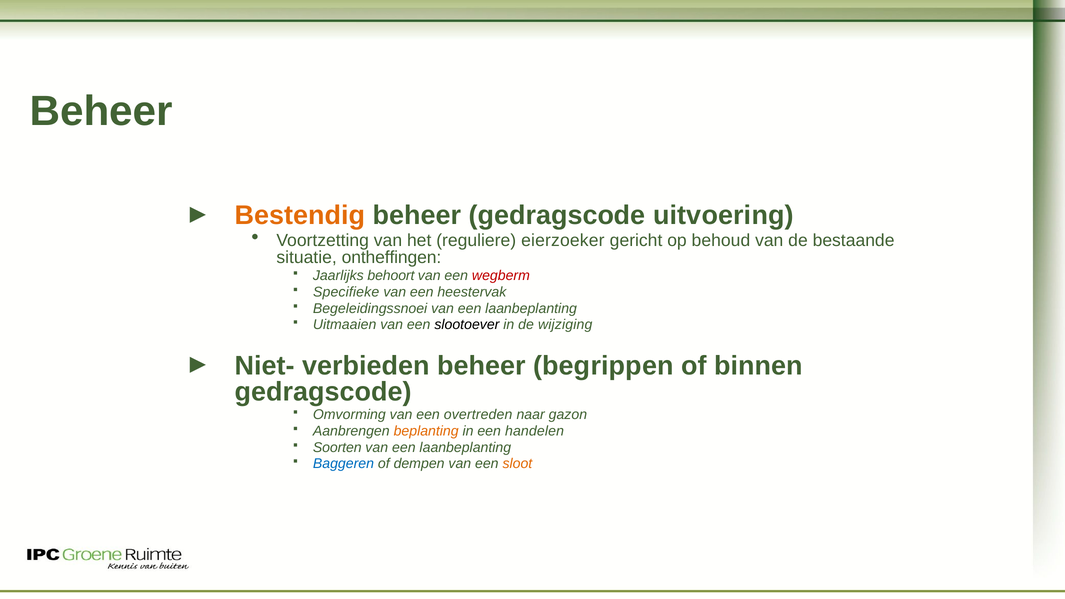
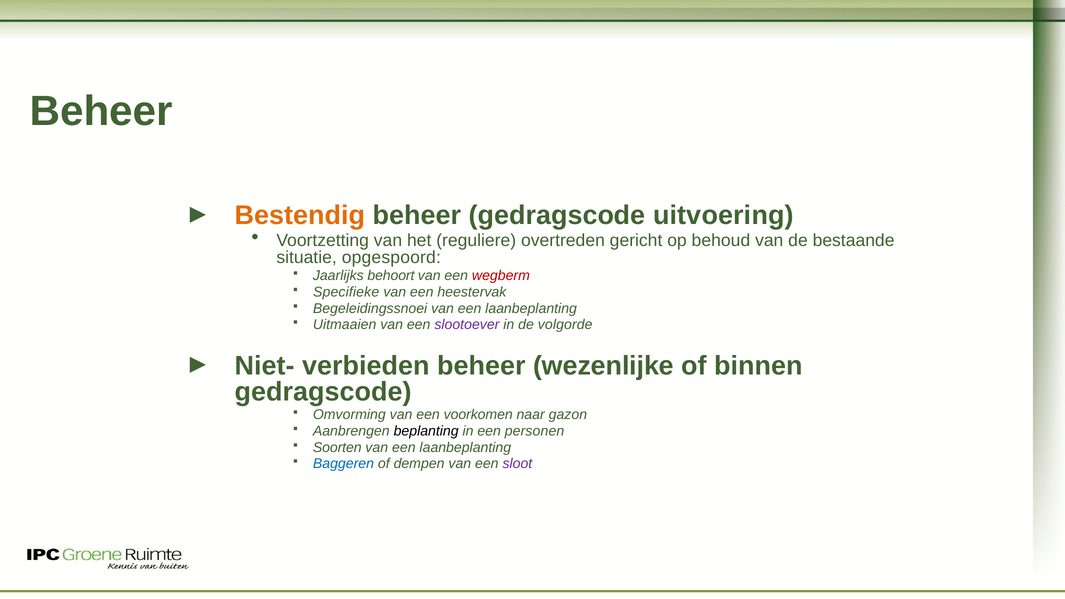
eierzoeker: eierzoeker -> overtreden
ontheffingen: ontheffingen -> opgespoord
slootoever colour: black -> purple
wijziging: wijziging -> volgorde
begrippen: begrippen -> wezenlijke
overtreden: overtreden -> voorkomen
beplanting colour: orange -> black
handelen: handelen -> personen
sloot colour: orange -> purple
